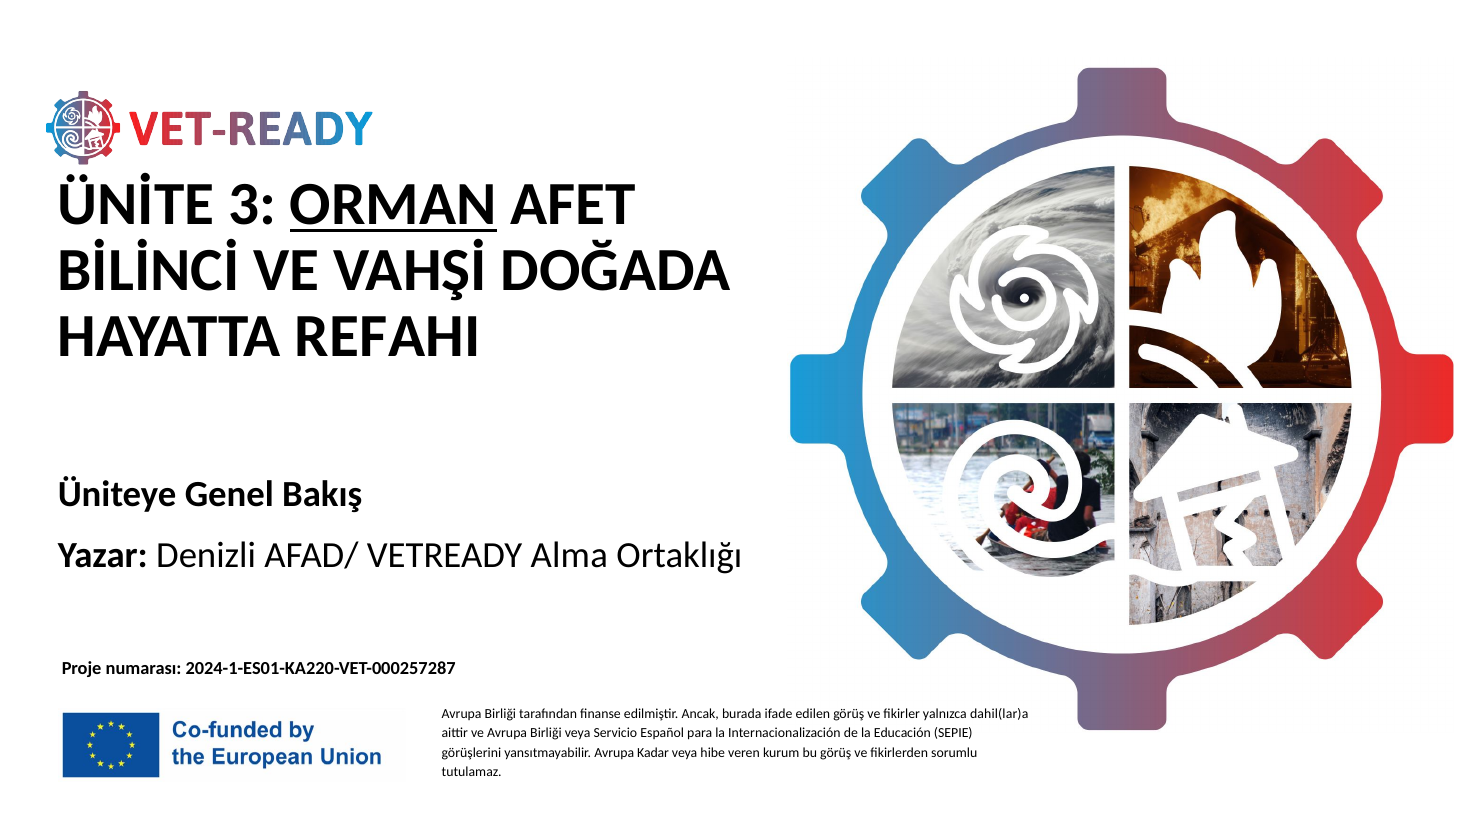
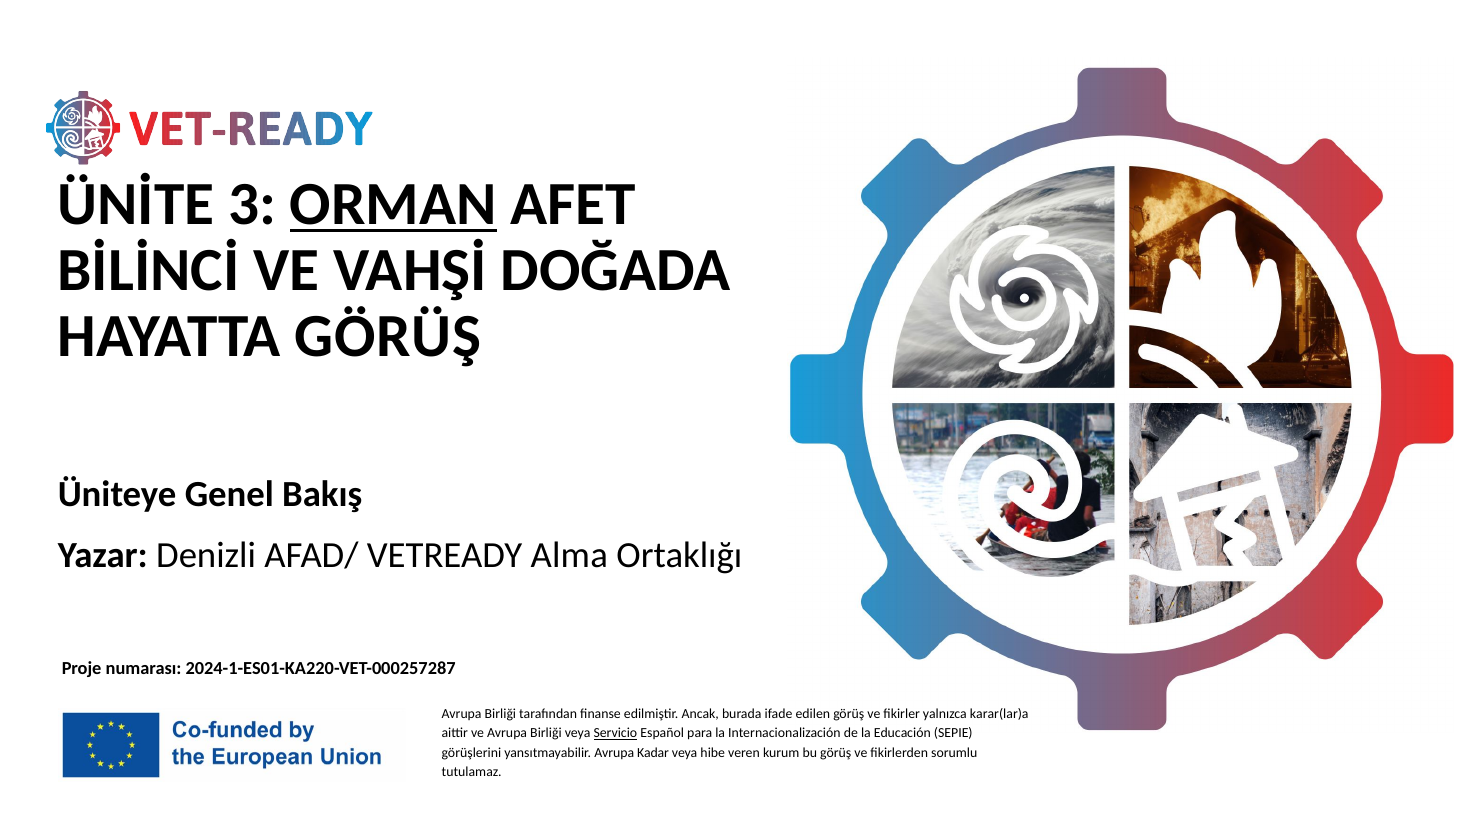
HAYATTA REFAHI: REFAHI -> GÖRÜŞ
dahil(lar)a: dahil(lar)a -> karar(lar)a
Servicio underline: none -> present
